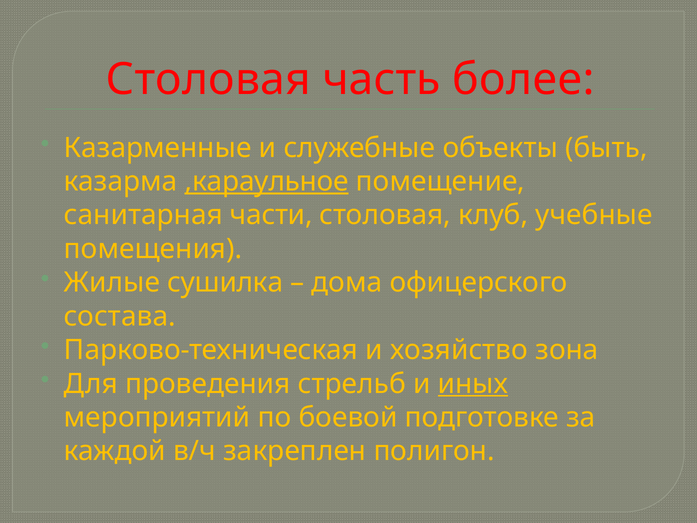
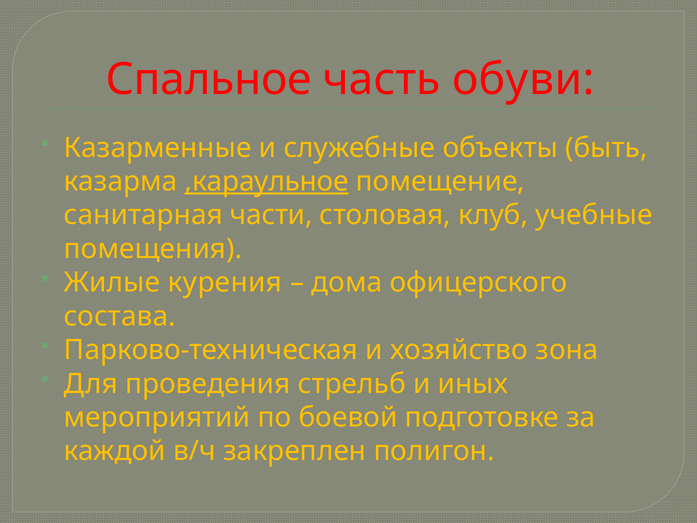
Столовая at (208, 79): Столовая -> Спальное
более: более -> обуви
сушилка: сушилка -> курения
иных underline: present -> none
